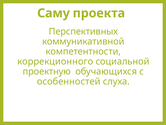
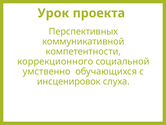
Саму: Саму -> Урок
проектную: проектную -> умственно
особенностей: особенностей -> инсценировок
